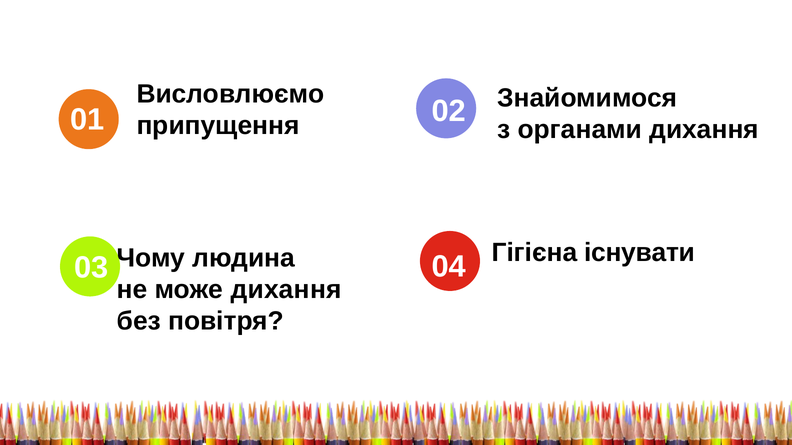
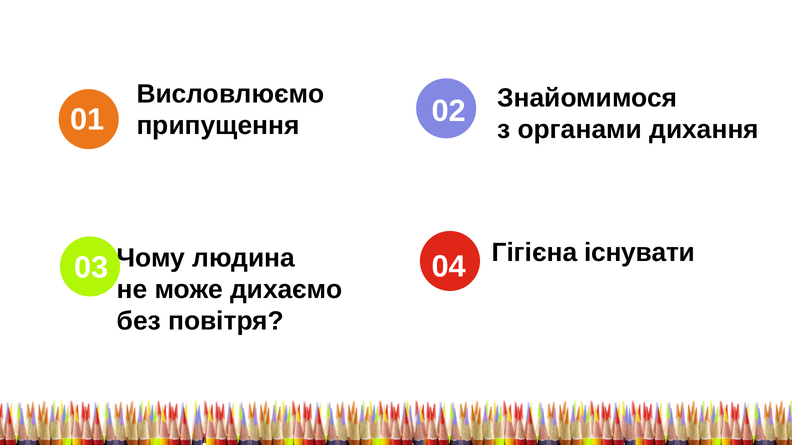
може дихання: дихання -> дихаємо
